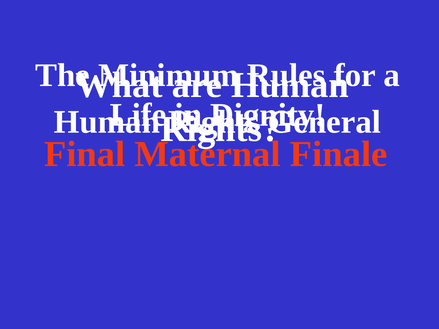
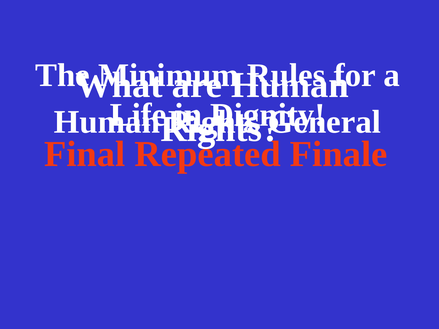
Maternal: Maternal -> Repeated
